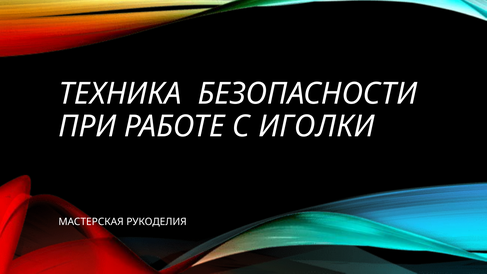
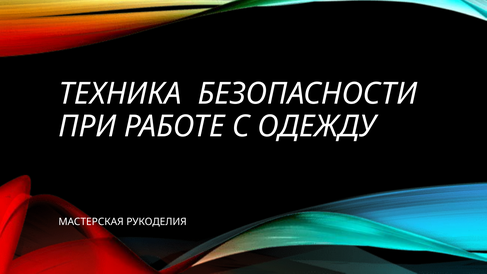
ИГОЛКИ: ИГОЛКИ -> ОДЕЖДУ
